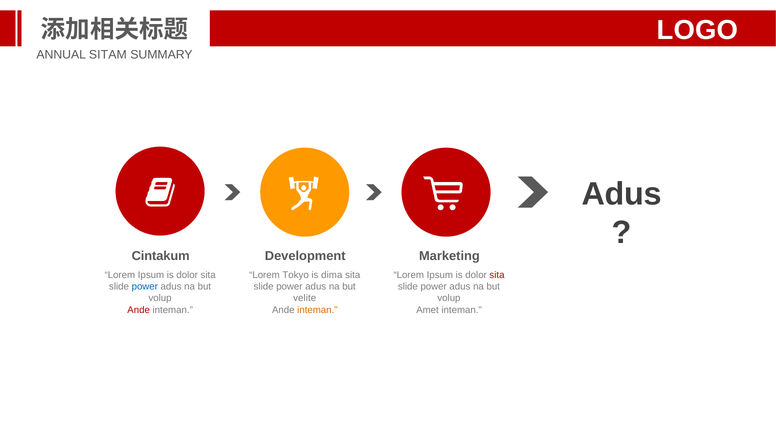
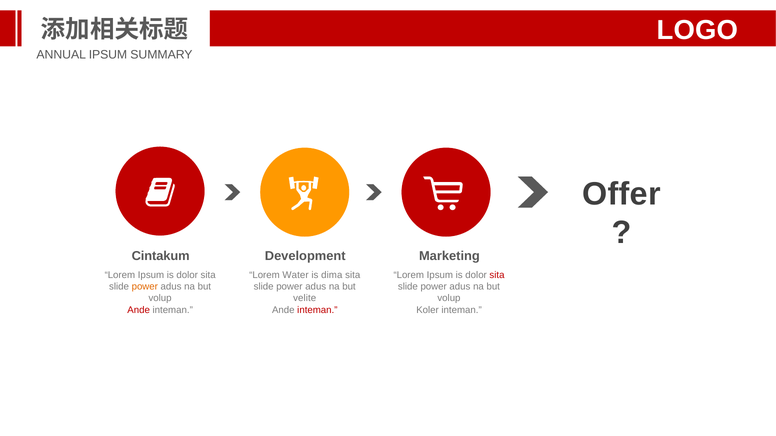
ANNUAL SITAM: SITAM -> IPSUM
Adus at (622, 194): Adus -> Offer
Tokyo: Tokyo -> Water
power at (145, 287) colour: blue -> orange
inteman at (317, 310) colour: orange -> red
Amet: Amet -> Koler
